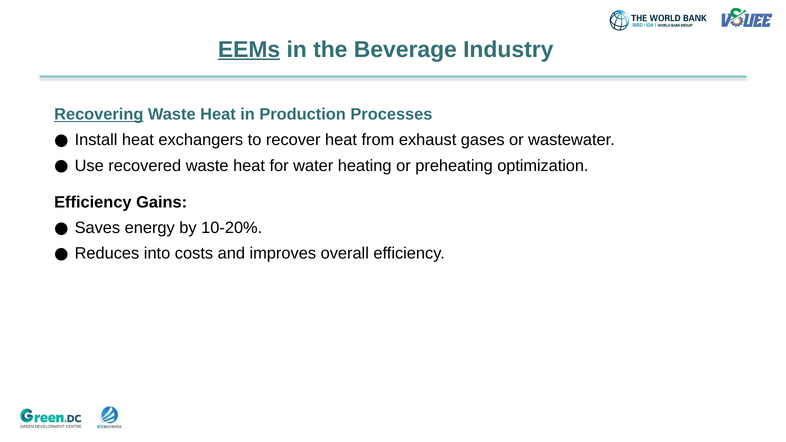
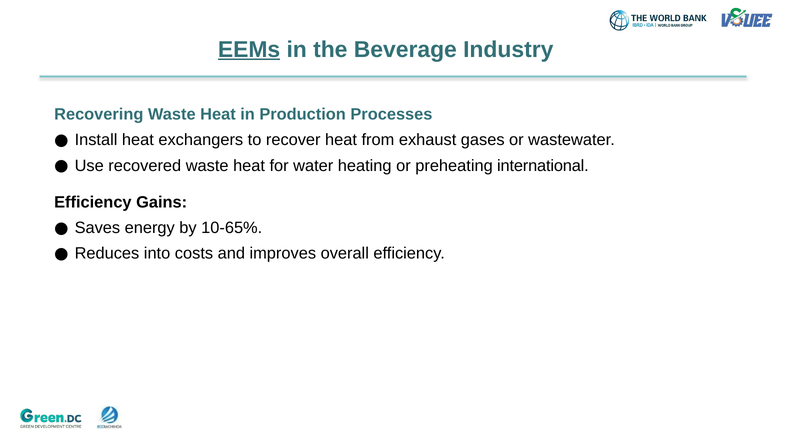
Recovering underline: present -> none
optimization: optimization -> international
10-20%: 10-20% -> 10-65%
